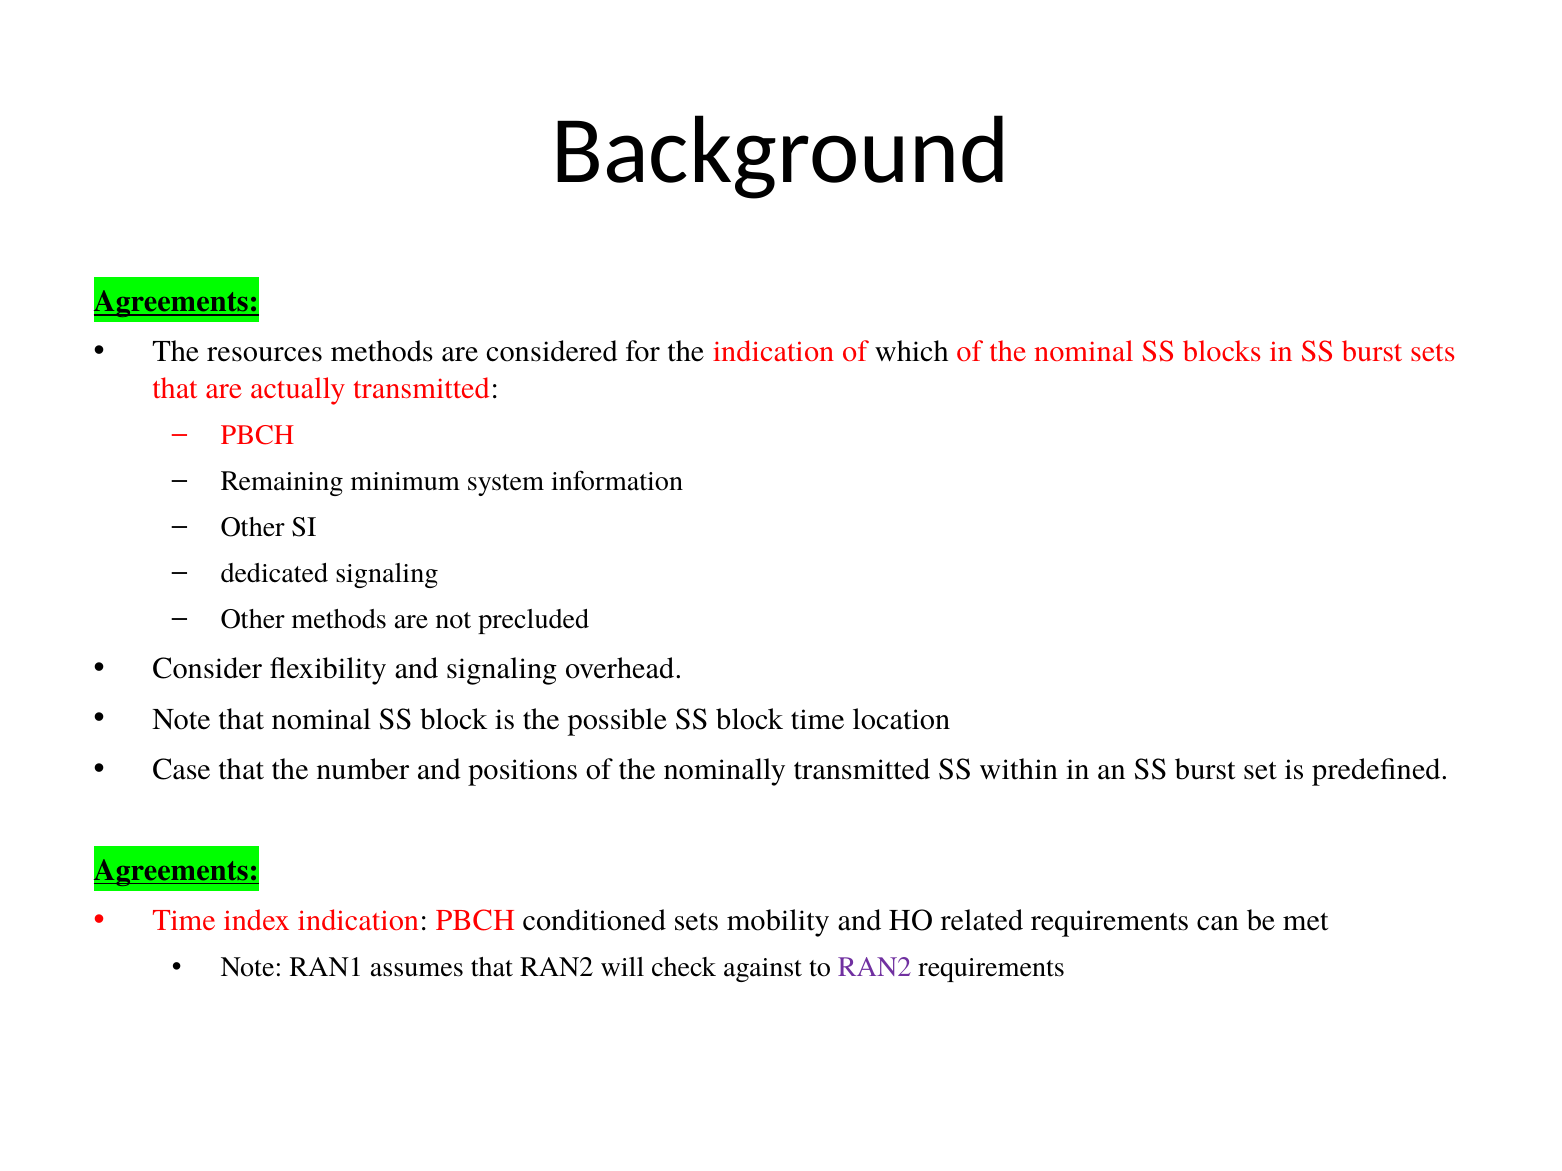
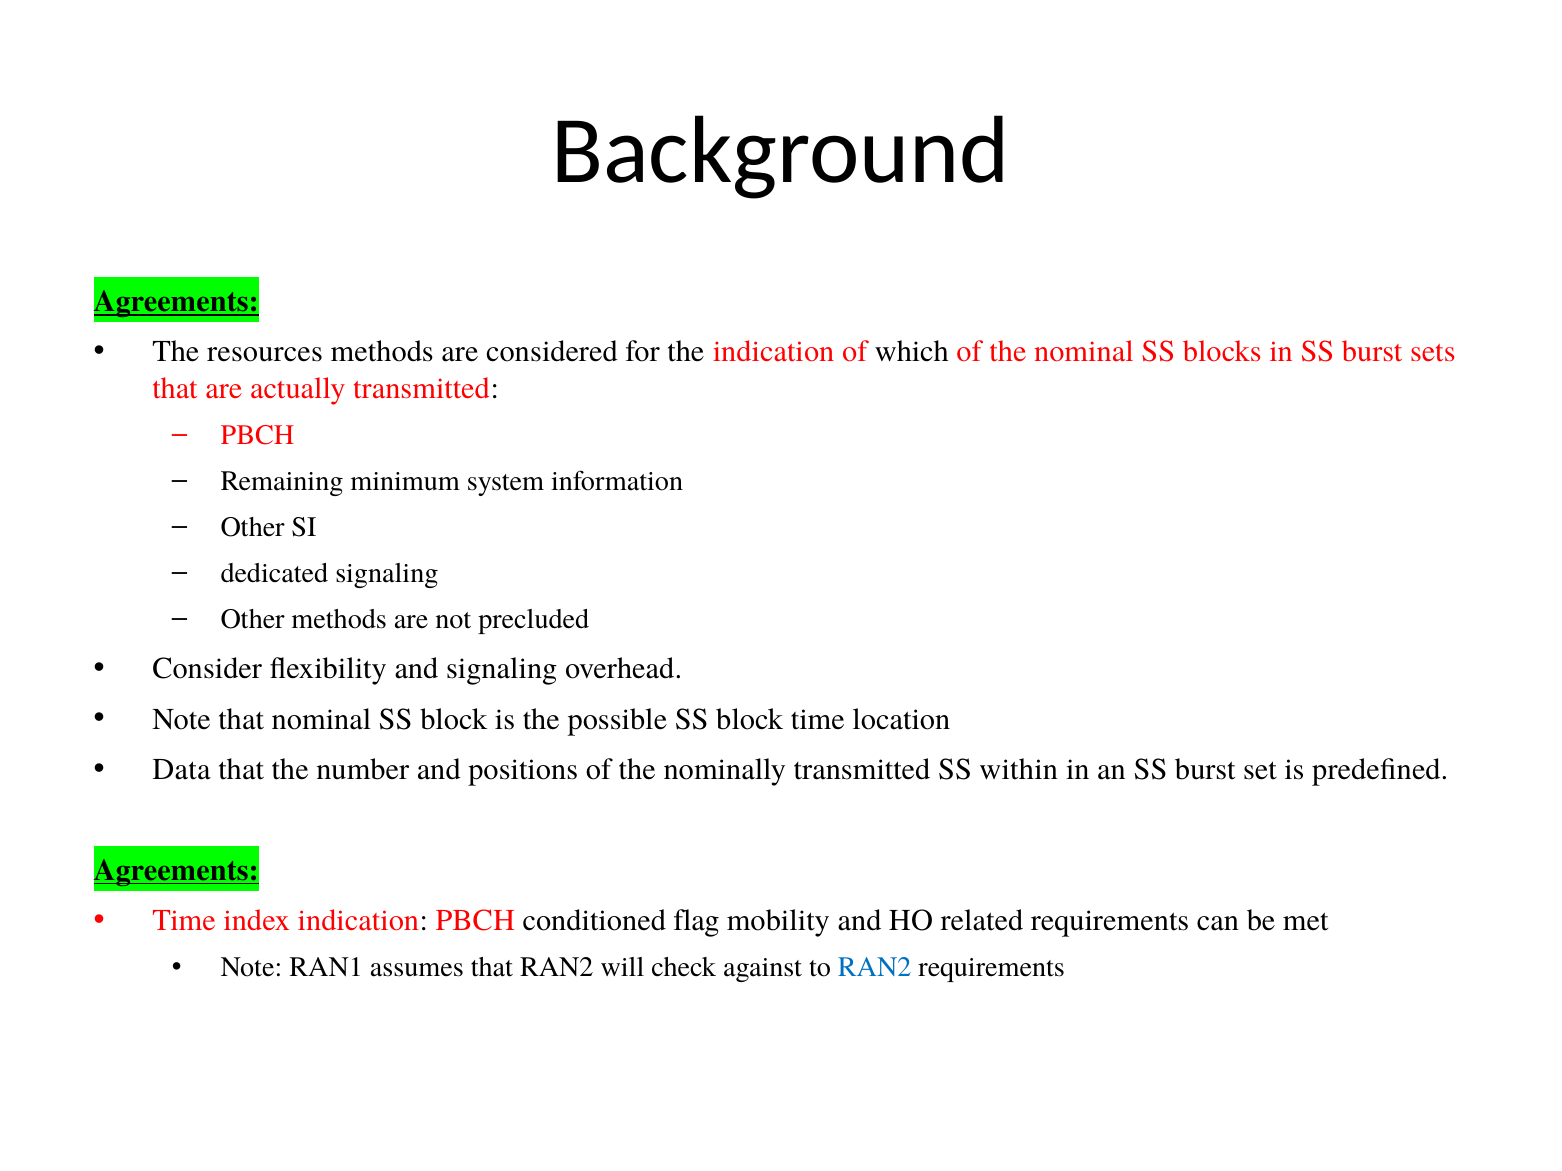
Case: Case -> Data
conditioned sets: sets -> flag
RAN2 at (875, 968) colour: purple -> blue
